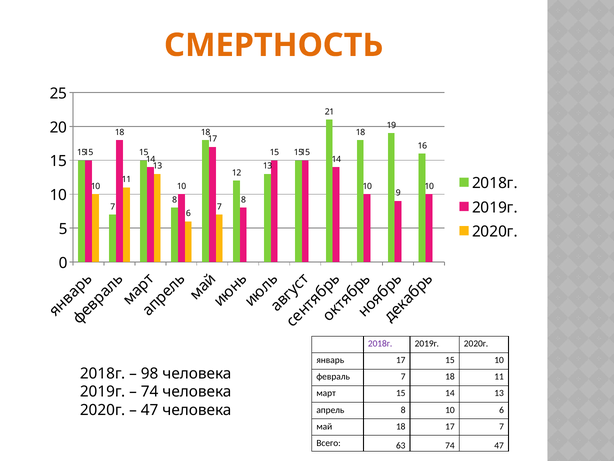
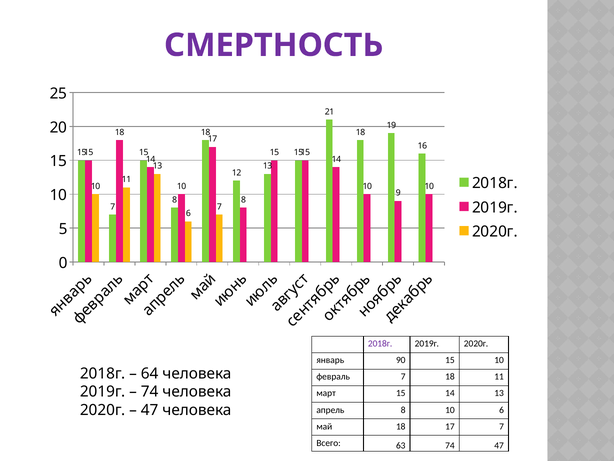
СМЕРТНОСТЬ colour: orange -> purple
январь 17: 17 -> 90
98: 98 -> 64
